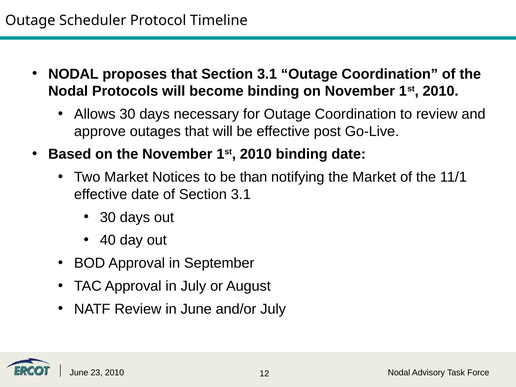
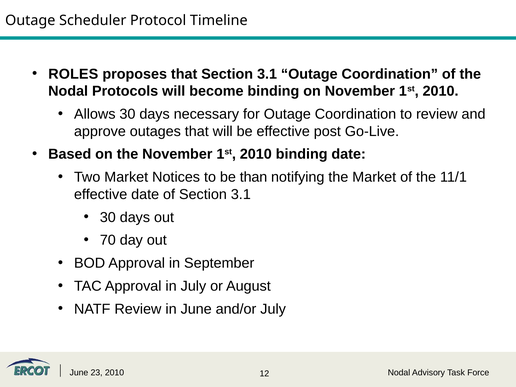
NODAL at (73, 74): NODAL -> ROLES
40: 40 -> 70
